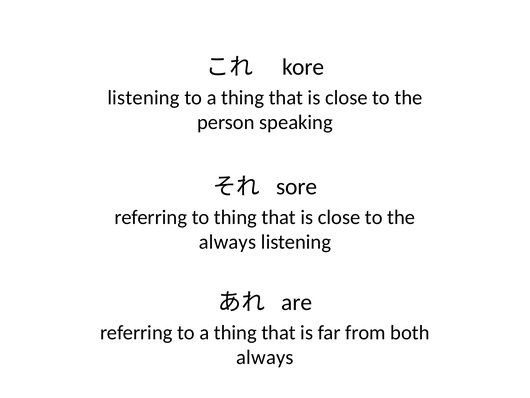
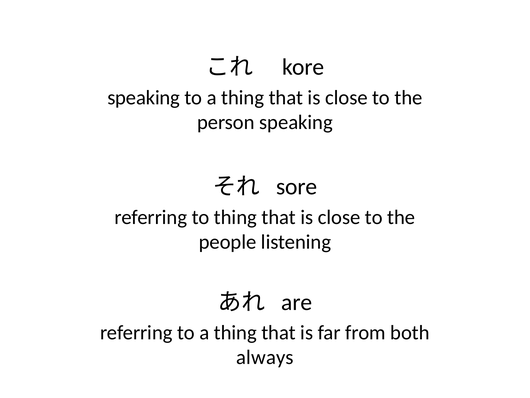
listening at (144, 97): listening -> speaking
always at (227, 242): always -> people
